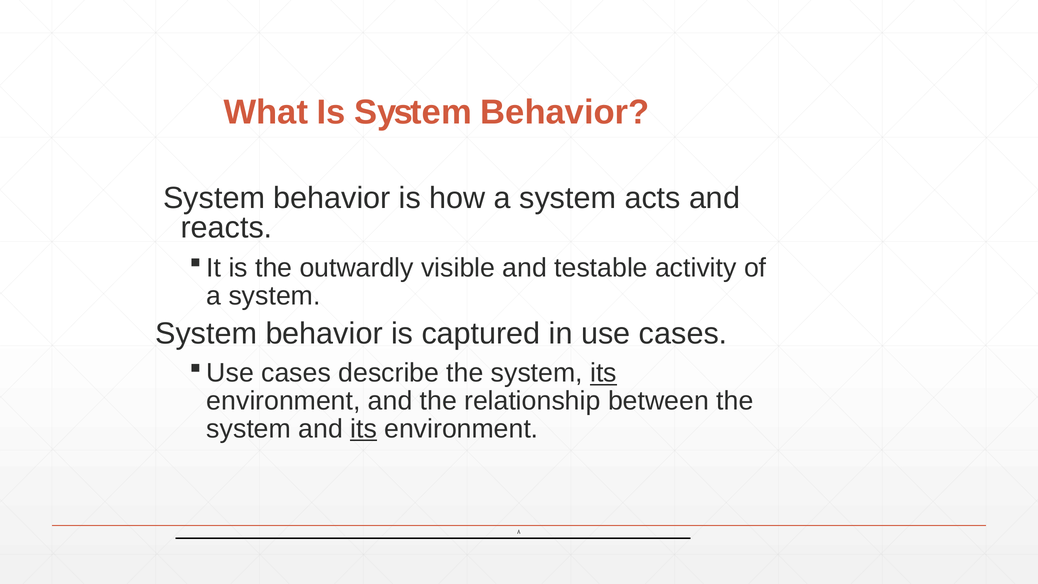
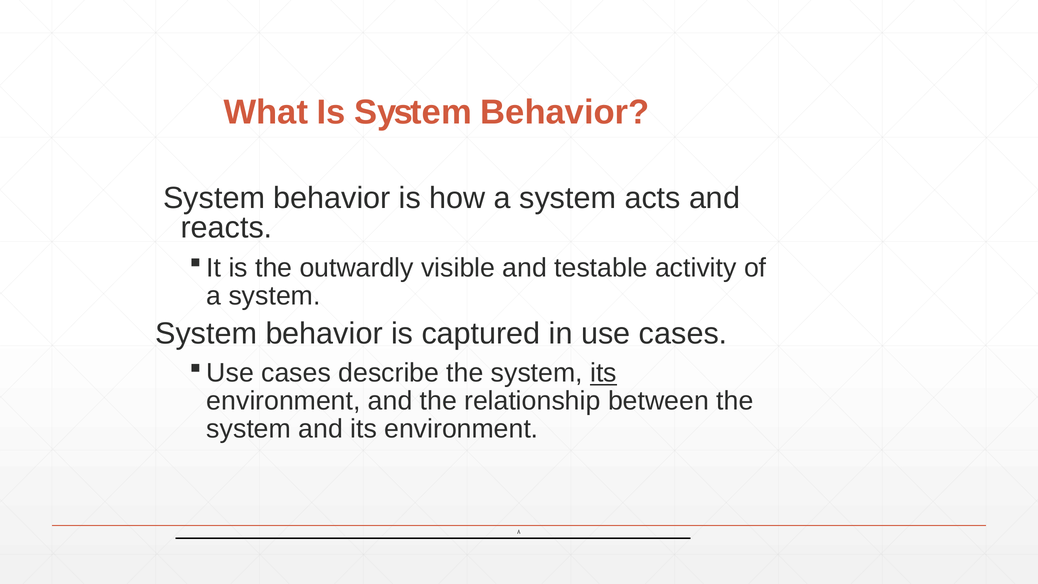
its at (364, 429) underline: present -> none
